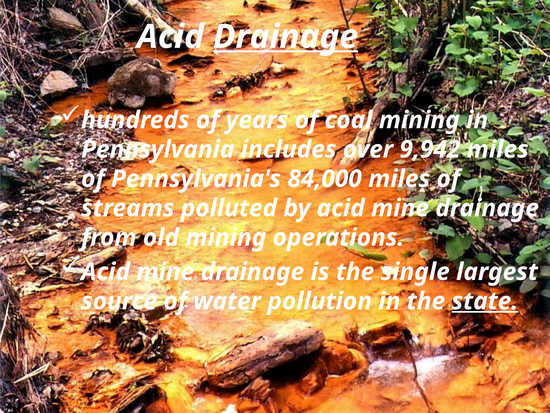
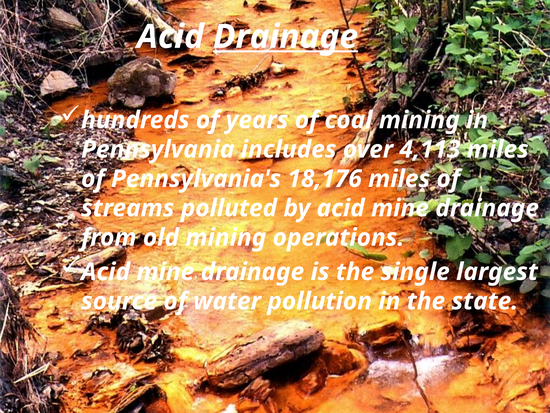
9,942: 9,942 -> 4,113
84,000: 84,000 -> 18,176
state underline: present -> none
